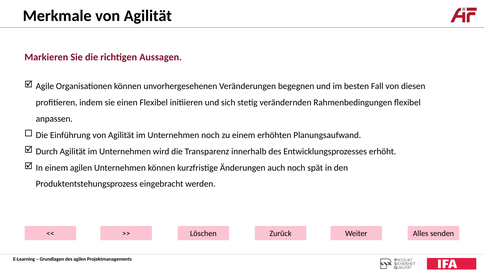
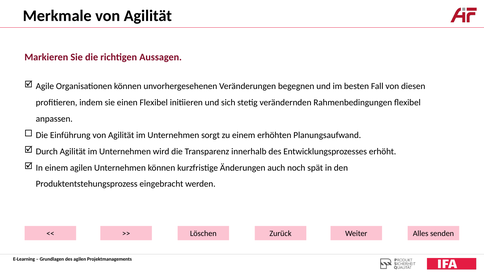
Unternehmen noch: noch -> sorgt
